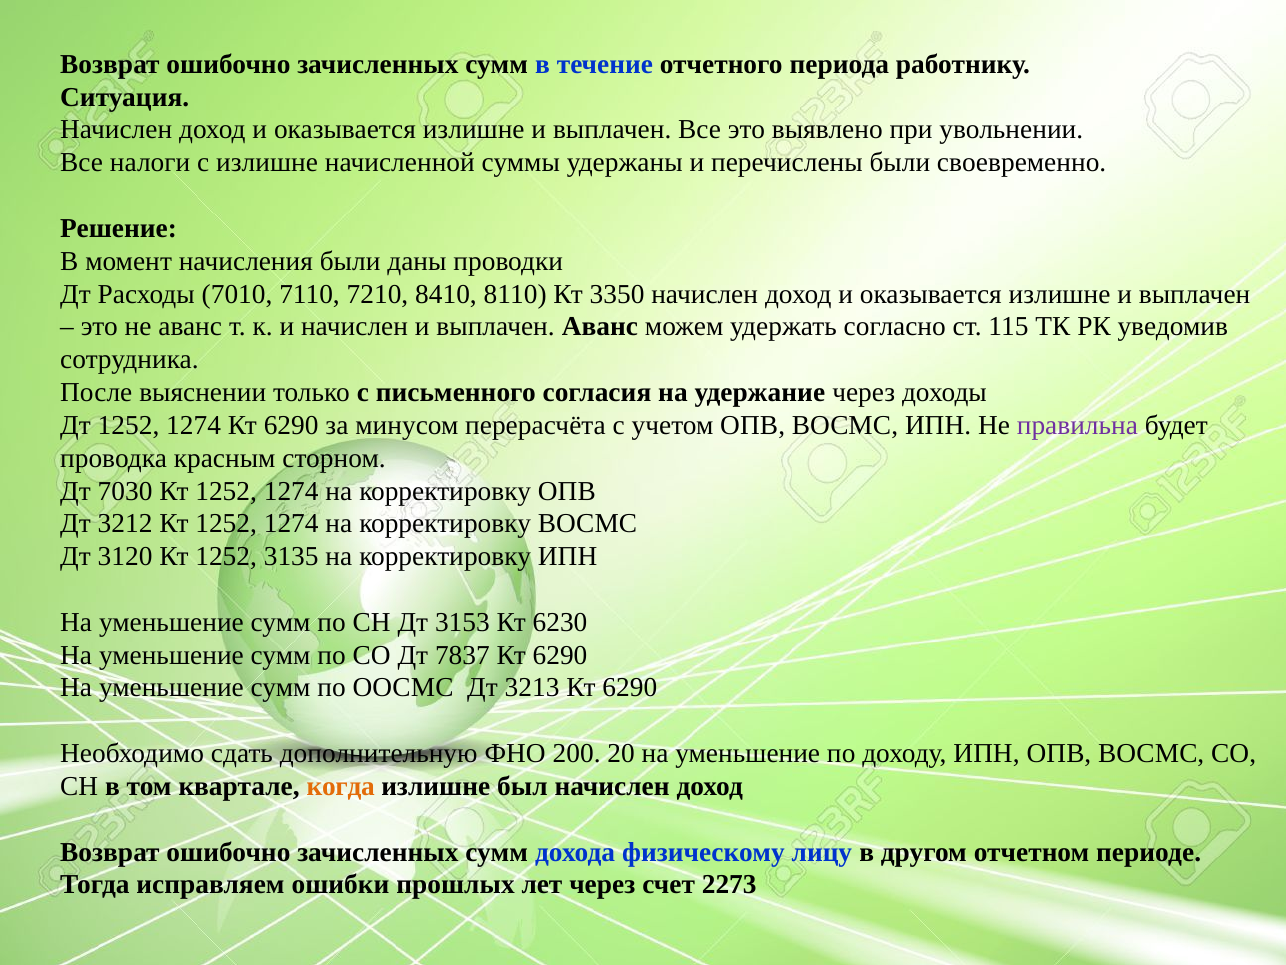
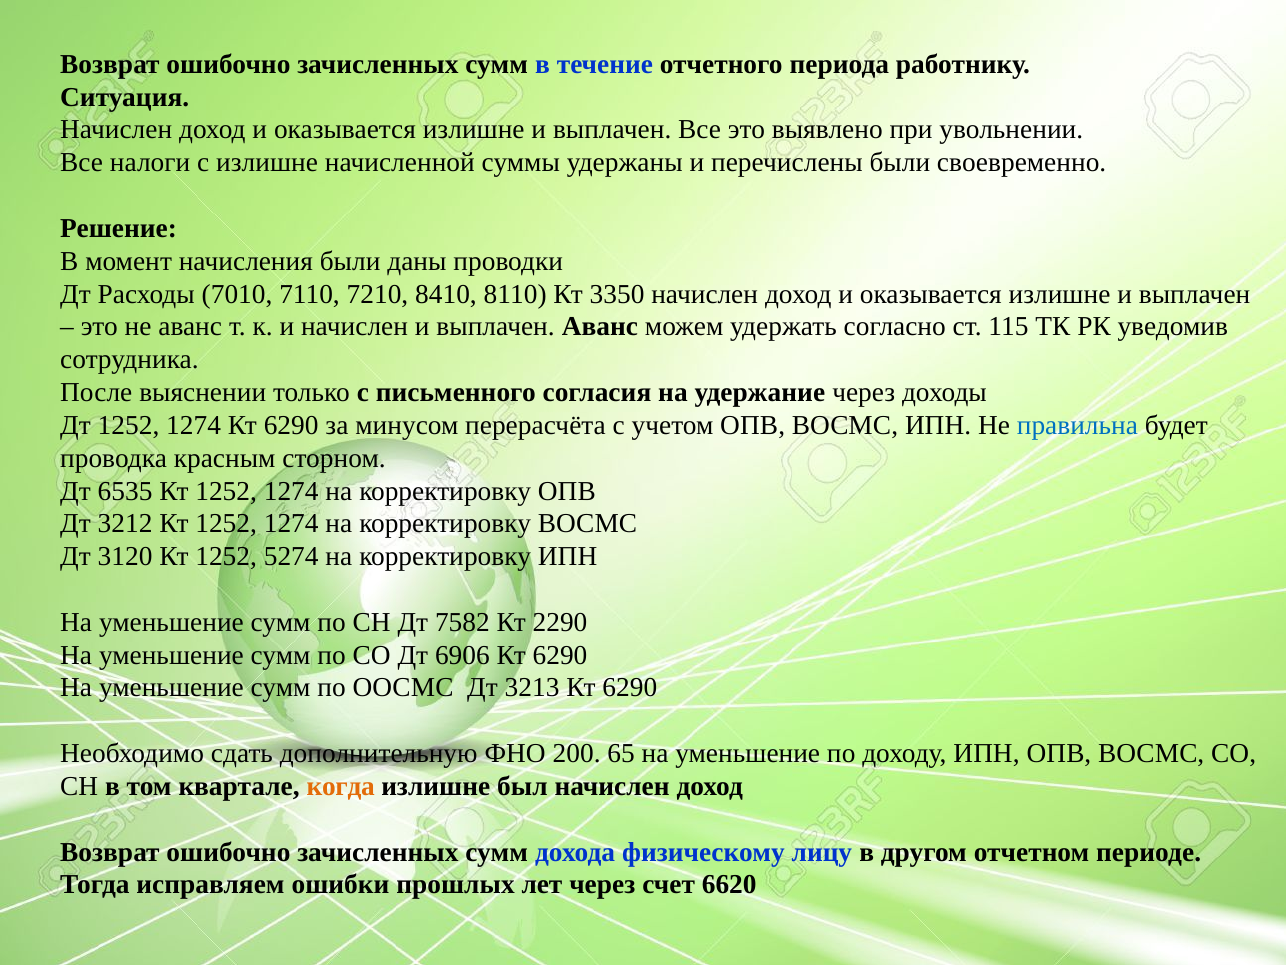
правильна colour: purple -> blue
7030: 7030 -> 6535
3135: 3135 -> 5274
3153: 3153 -> 7582
6230: 6230 -> 2290
7837: 7837 -> 6906
20: 20 -> 65
2273: 2273 -> 6620
